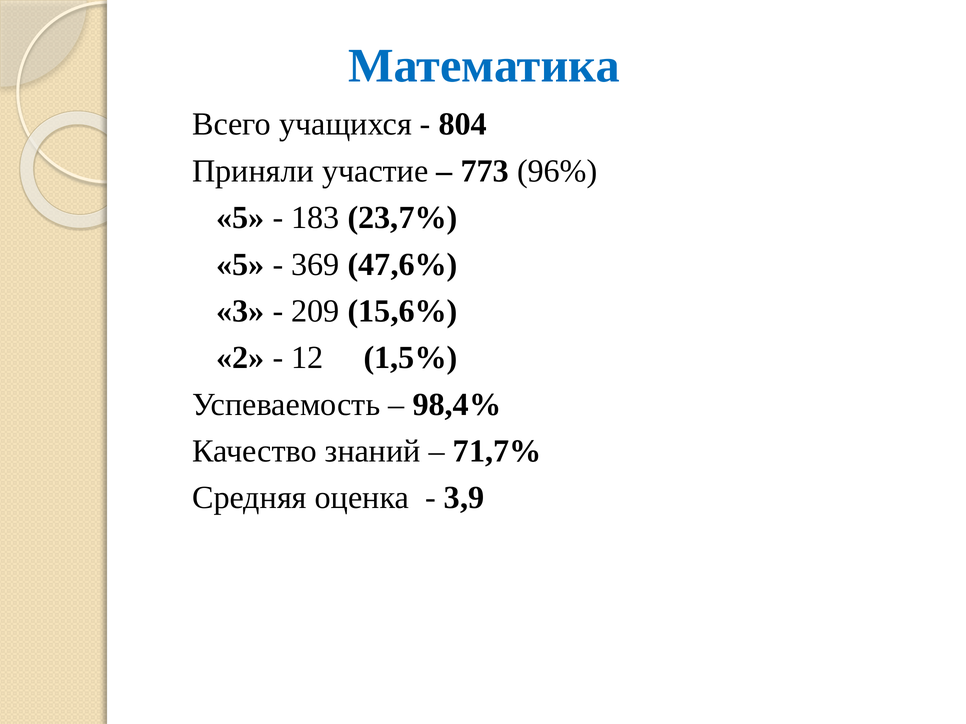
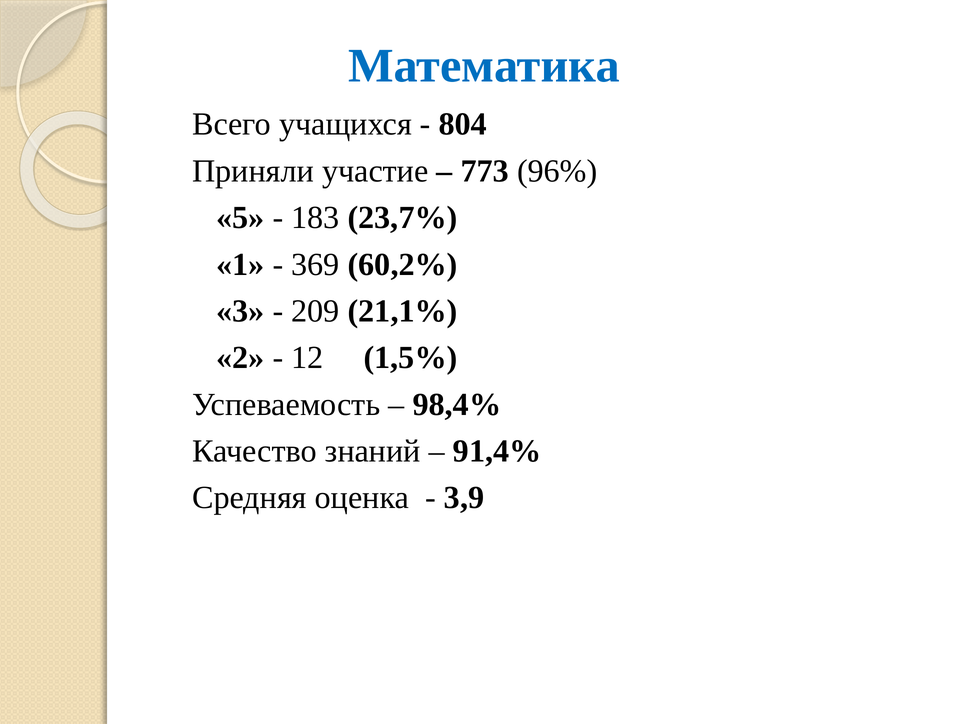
5 at (240, 265): 5 -> 1
47,6%: 47,6% -> 60,2%
15,6%: 15,6% -> 21,1%
71,7%: 71,7% -> 91,4%
